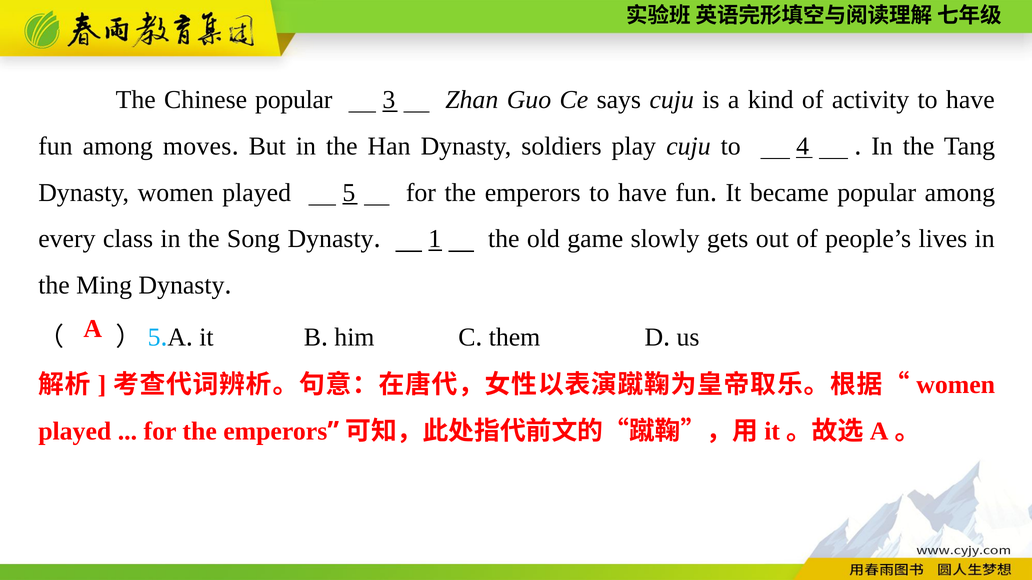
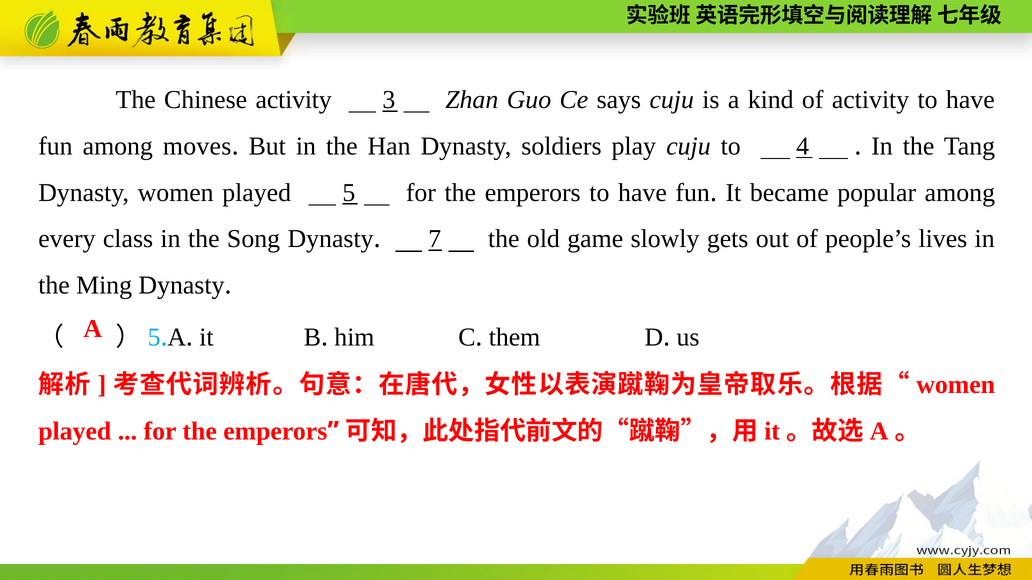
Chinese popular: popular -> activity
1: 1 -> 7
